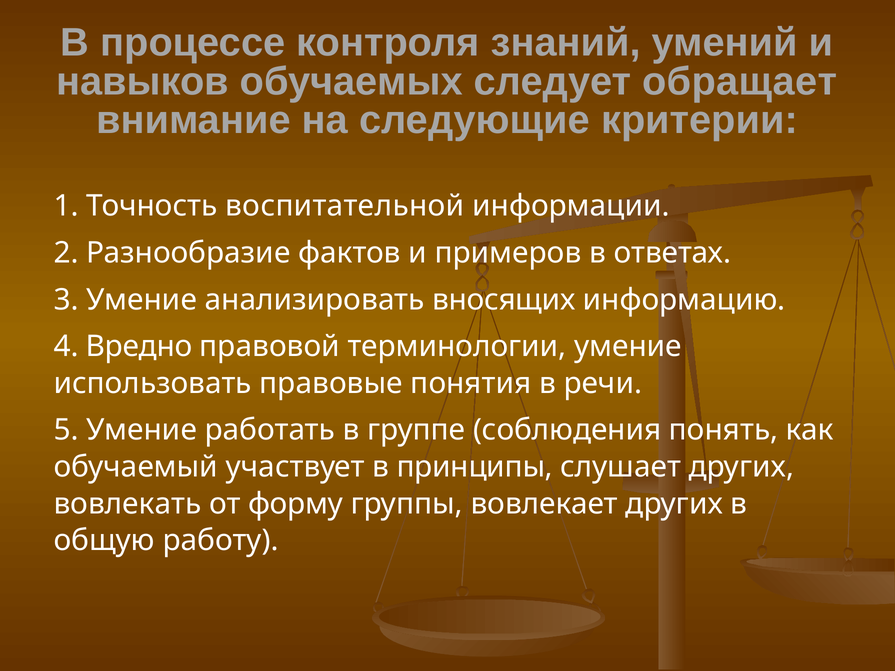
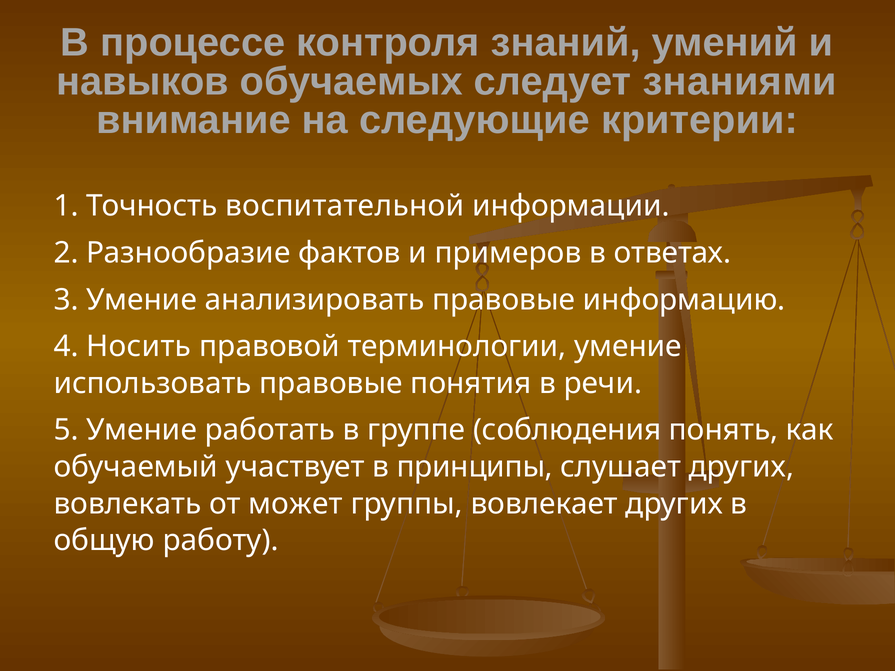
обращает: обращает -> знаниями
анализировать вносящих: вносящих -> правовые
Вредно: Вредно -> Носить
форму: форму -> может
